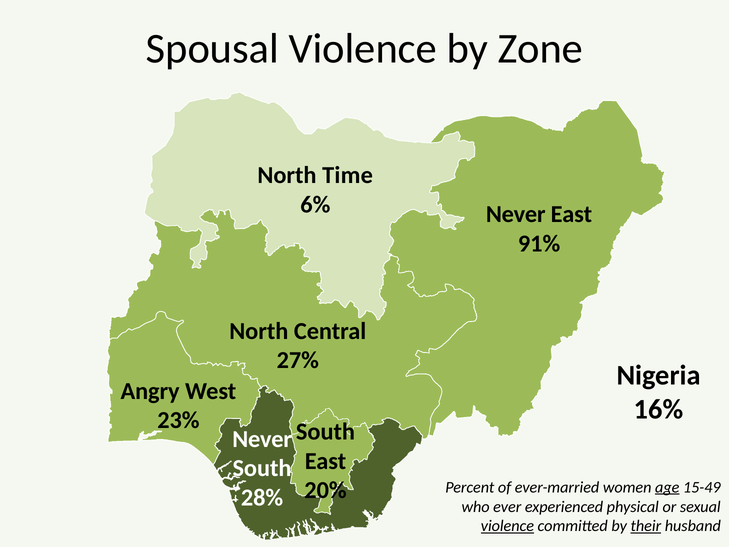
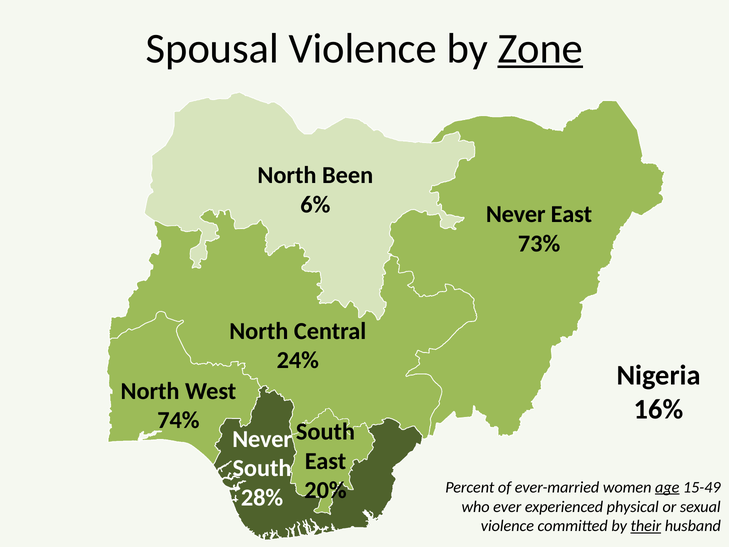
Zone underline: none -> present
Time: Time -> Been
91%: 91% -> 73%
27%: 27% -> 24%
Angry at (150, 391): Angry -> North
23%: 23% -> 74%
violence at (507, 526) underline: present -> none
